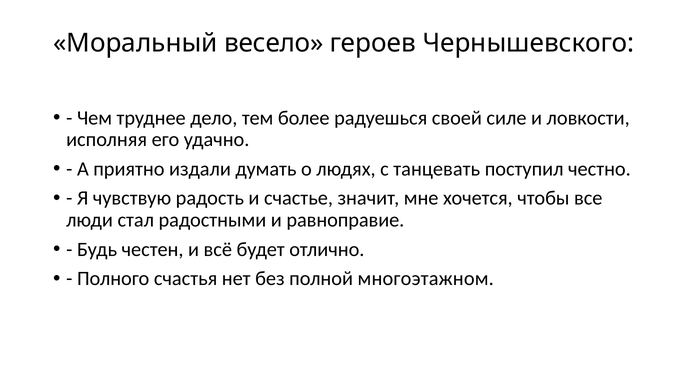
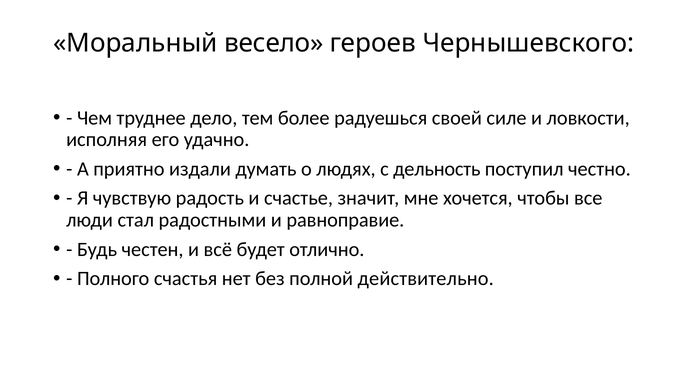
танцевать: танцевать -> дельность
многоэтажном: многоэтажном -> действительно
